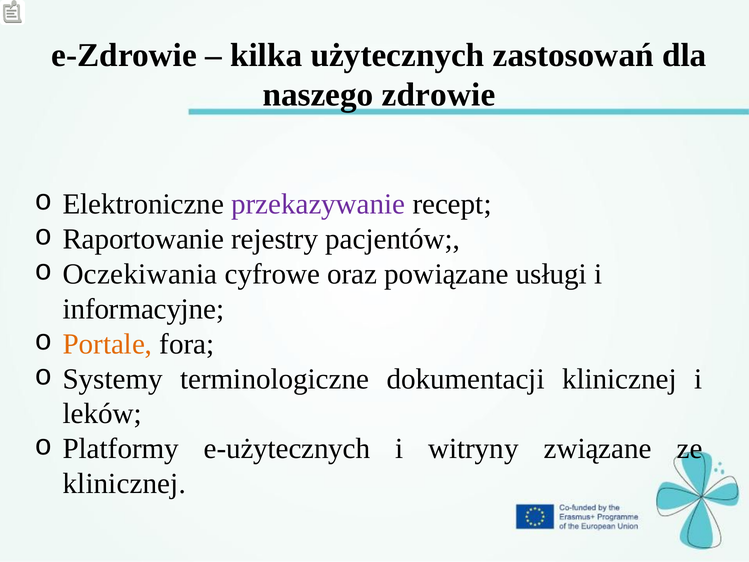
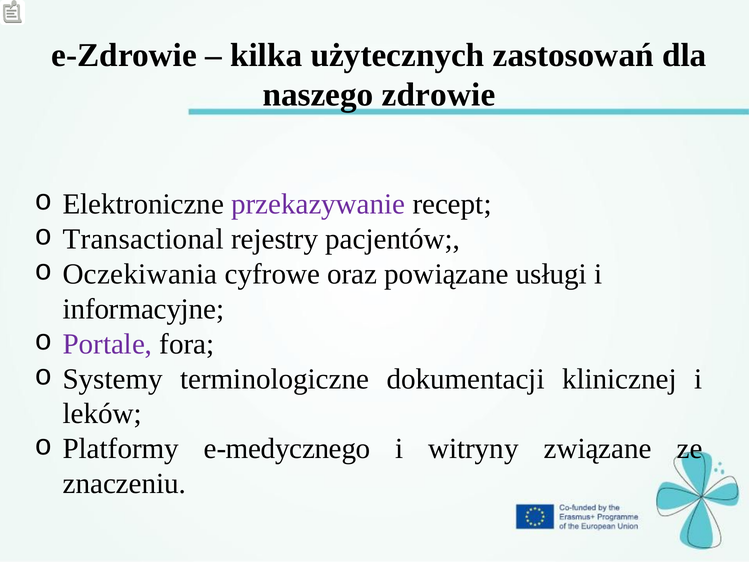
Raportowanie: Raportowanie -> Transactional
Portale colour: orange -> purple
e-użytecznych: e-użytecznych -> e-medycznego
klinicznej at (124, 484): klinicznej -> znaczeniu
